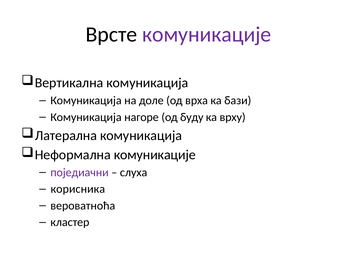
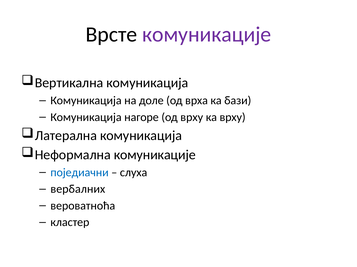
од буду: буду -> врху
поједиачни colour: purple -> blue
корисника: корисника -> вербалних
